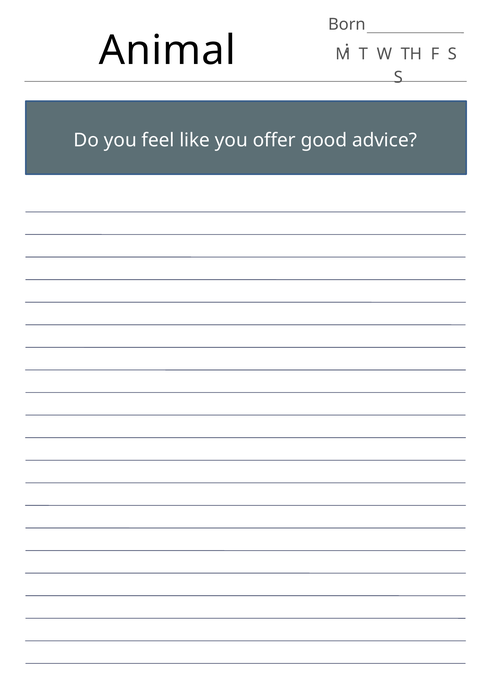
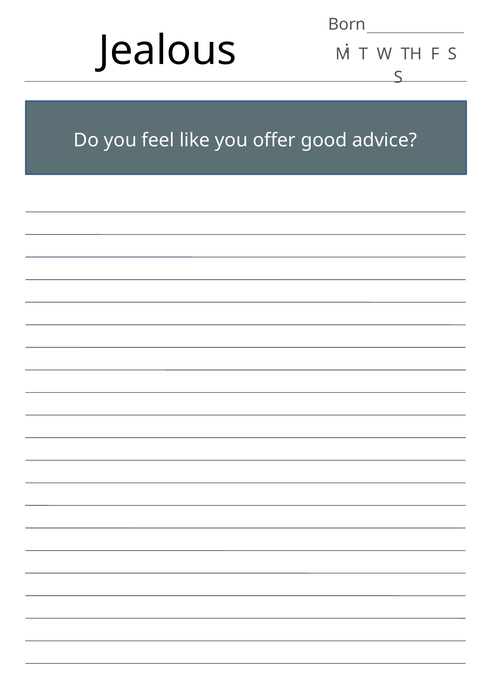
Animal: Animal -> Jealous
